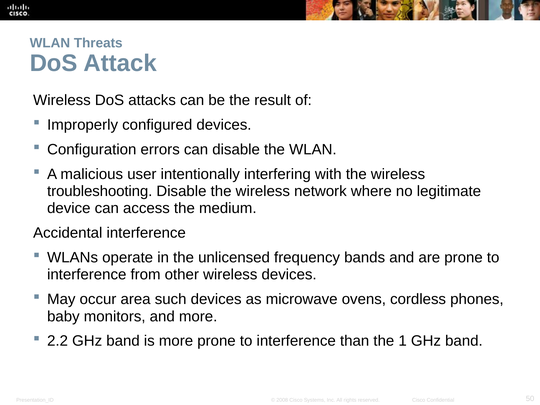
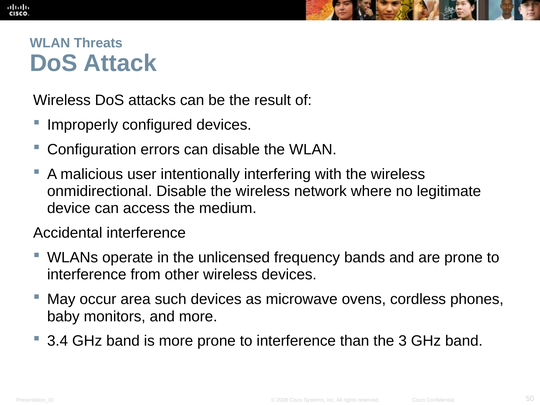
troubleshooting: troubleshooting -> onmidirectional
2.2: 2.2 -> 3.4
1: 1 -> 3
